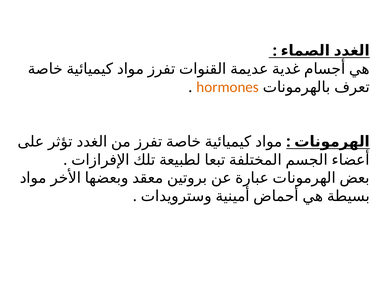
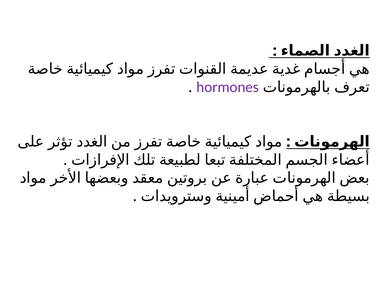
hormones colour: orange -> purple
